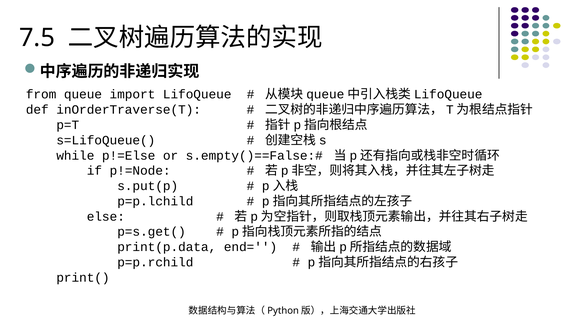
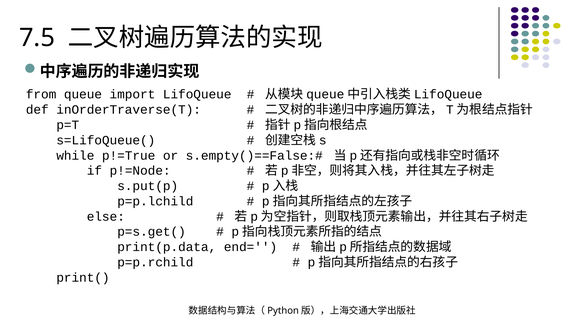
p!=Else: p!=Else -> p!=True
